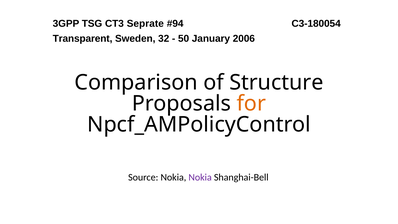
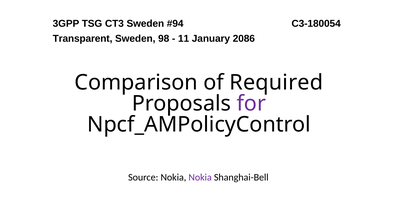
CT3 Seprate: Seprate -> Sweden
32: 32 -> 98
50: 50 -> 11
2006: 2006 -> 2086
Structure: Structure -> Required
for colour: orange -> purple
